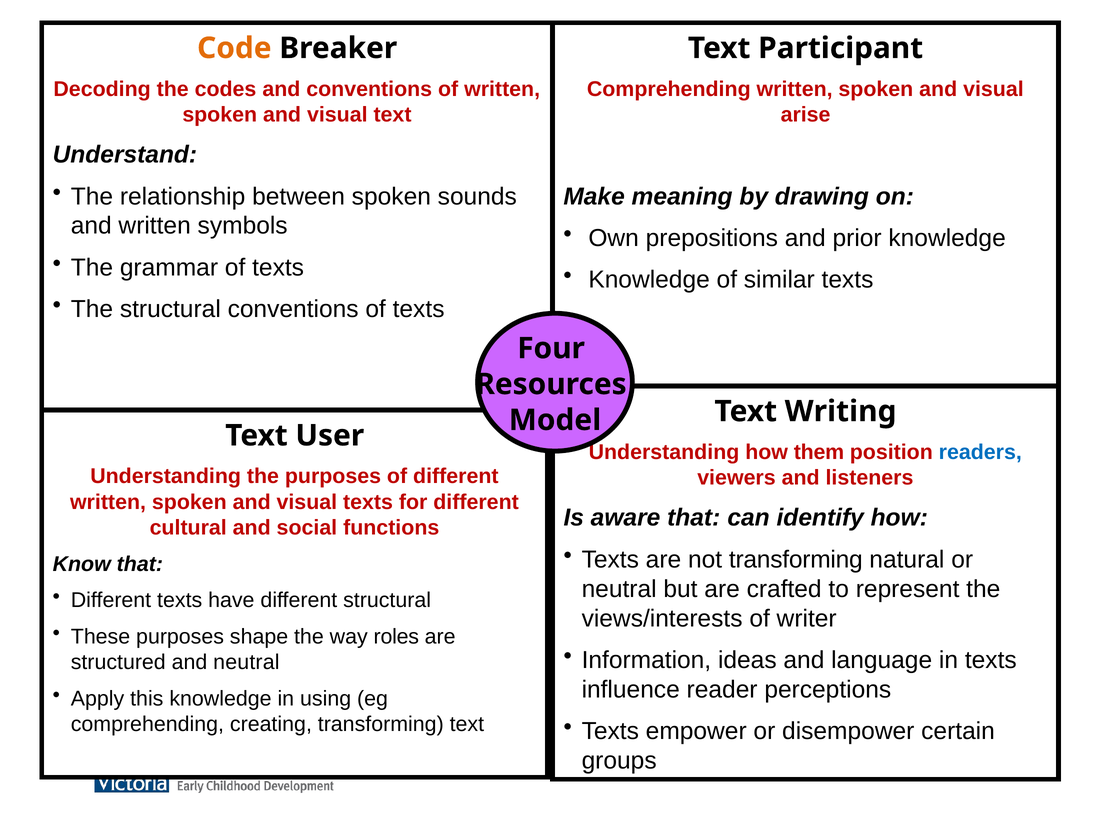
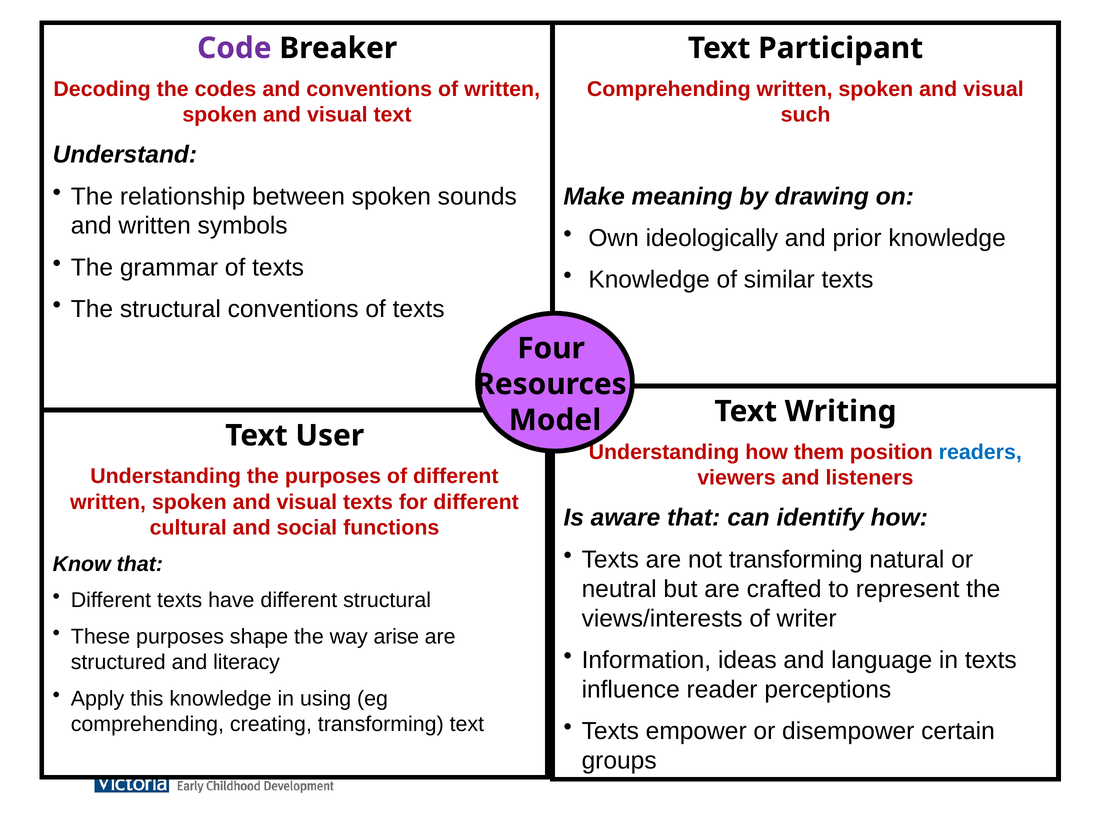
Code colour: orange -> purple
arise: arise -> such
prepositions: prepositions -> ideologically
roles: roles -> arise
and neutral: neutral -> literacy
